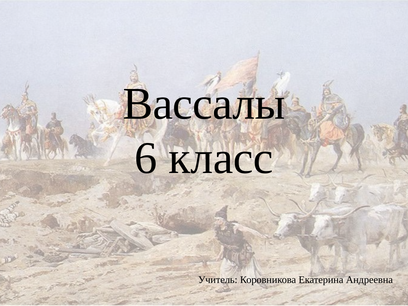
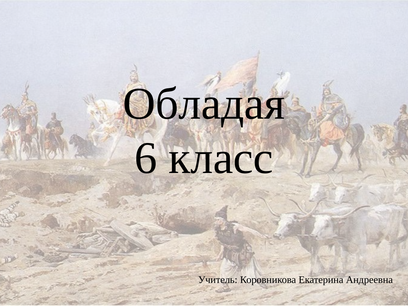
Вассалы: Вассалы -> Обладая
